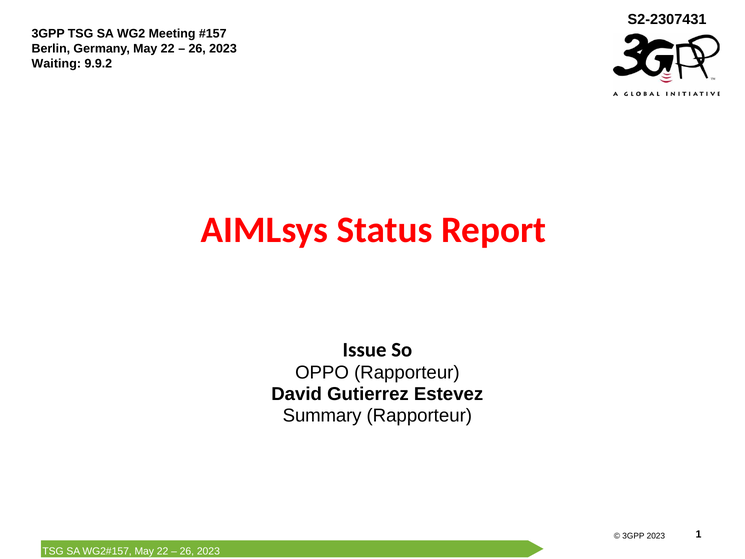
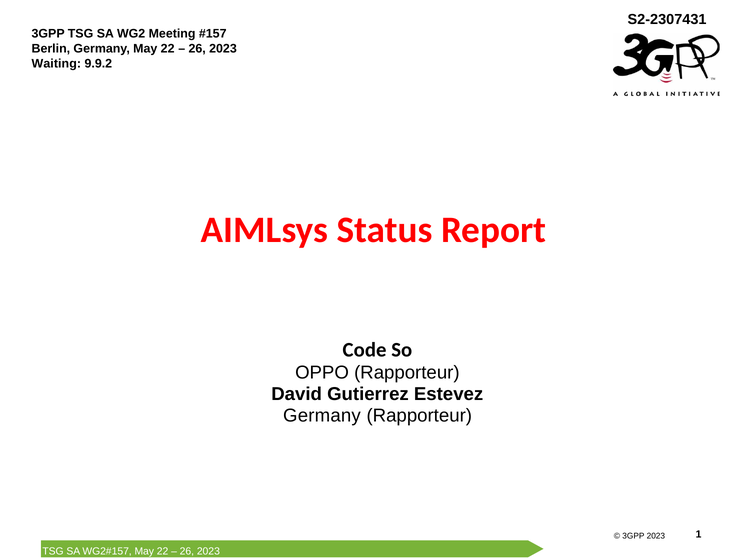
Issue: Issue -> Code
Summary at (322, 416): Summary -> Germany
